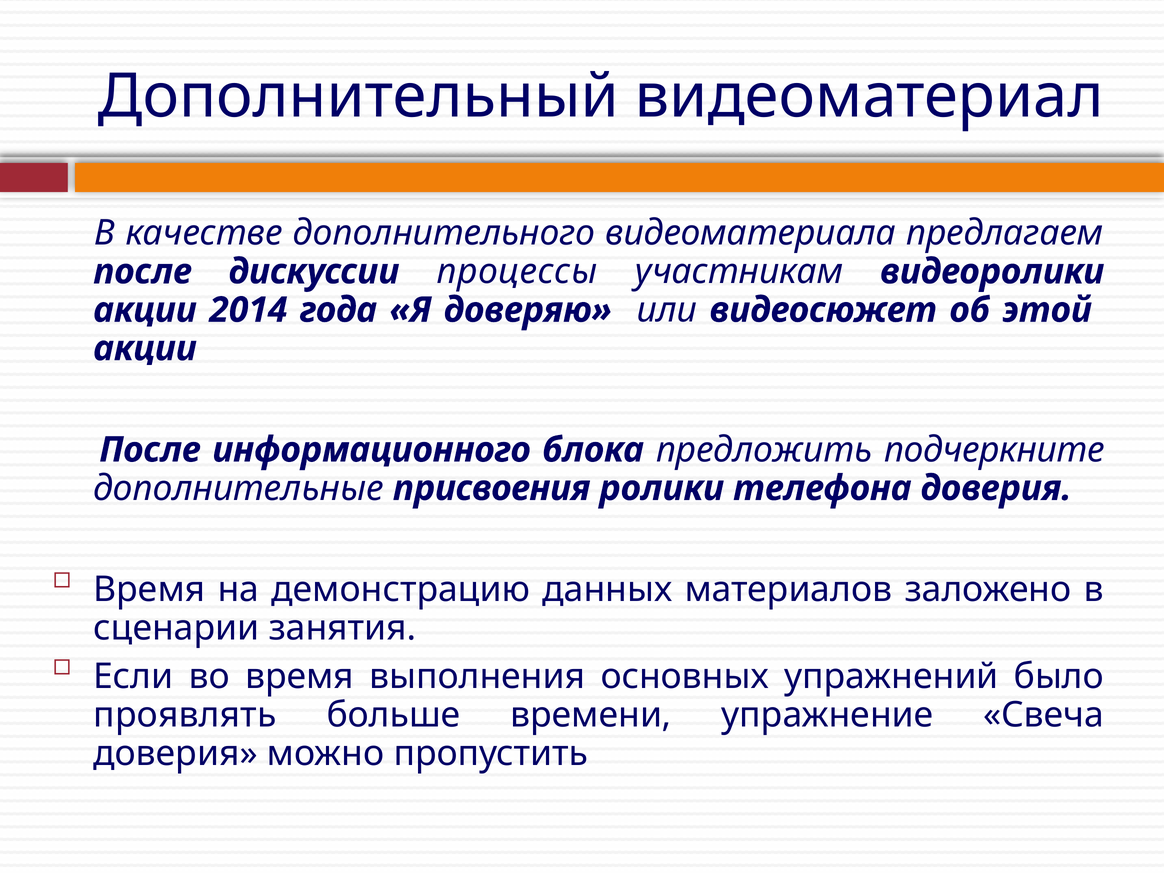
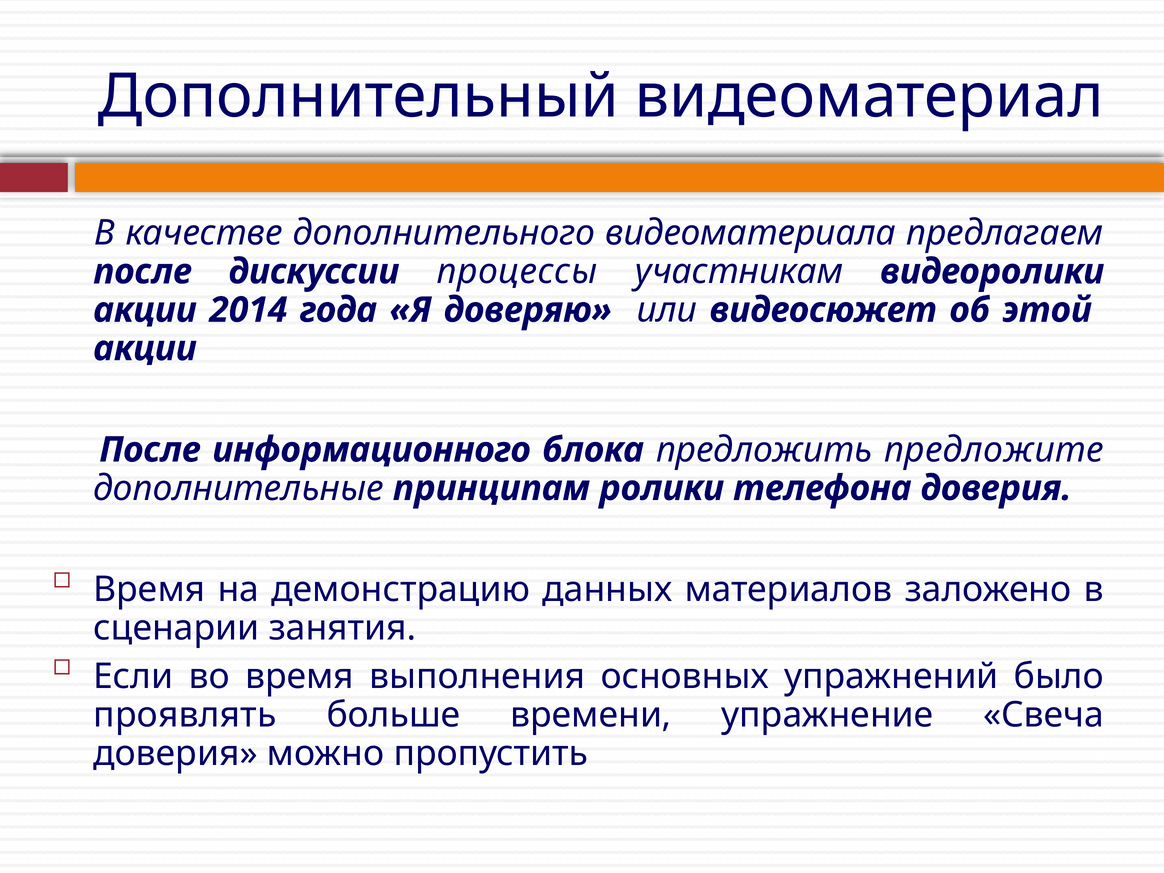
подчеркните: подчеркните -> предложите
присвоения: присвоения -> принципам
